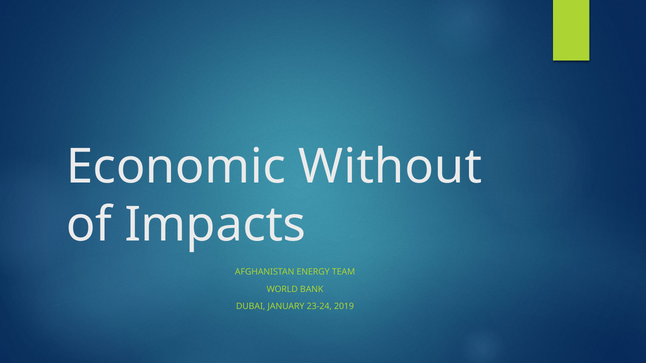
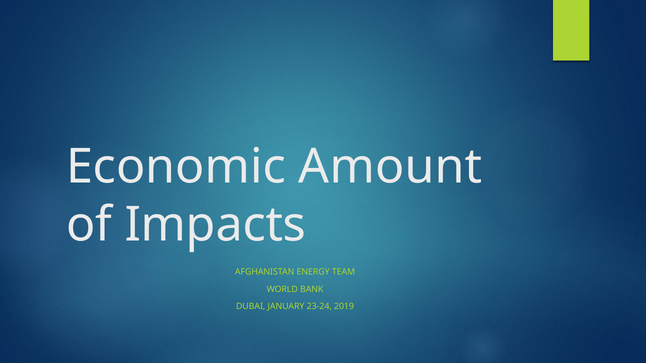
Without: Without -> Amount
